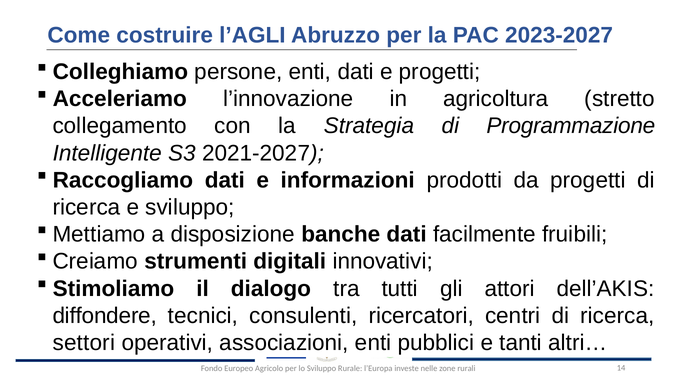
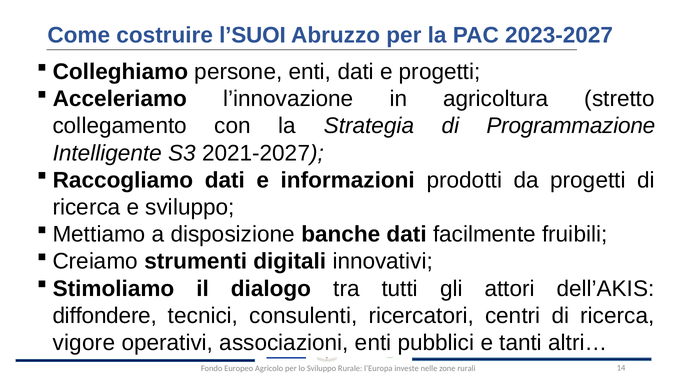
l’AGLI: l’AGLI -> l’SUOI
settori: settori -> vigore
